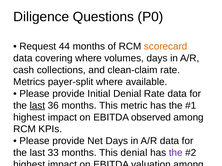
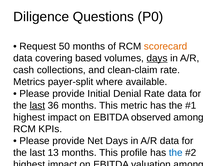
44: 44 -> 50
covering where: where -> based
days at (157, 58) underline: none -> present
33: 33 -> 13
This denial: denial -> profile
the at (176, 153) colour: purple -> blue
